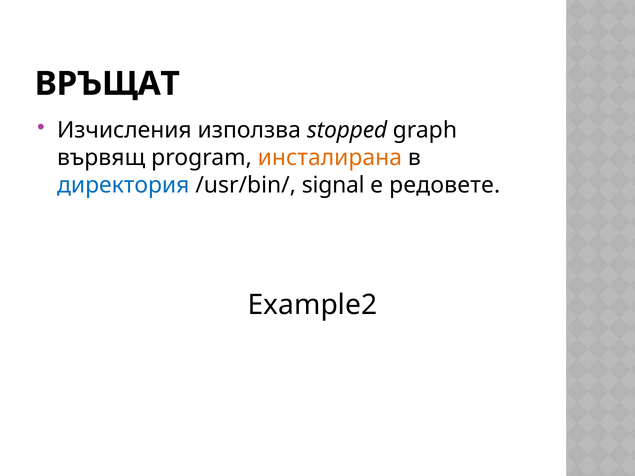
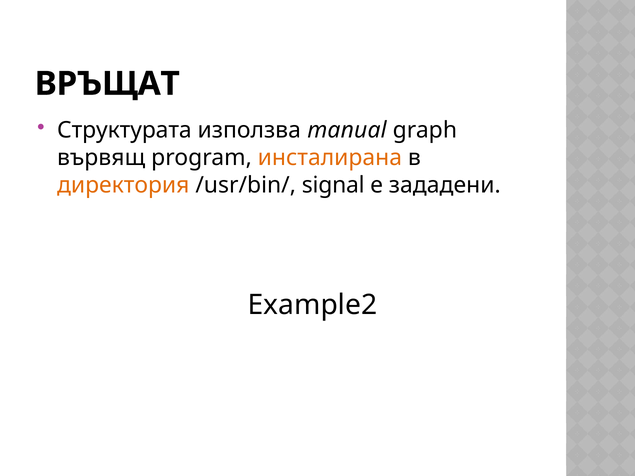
Изчисления: Изчисления -> Структурата
stopped: stopped -> manual
директория colour: blue -> orange
редовете: редовете -> зададени
